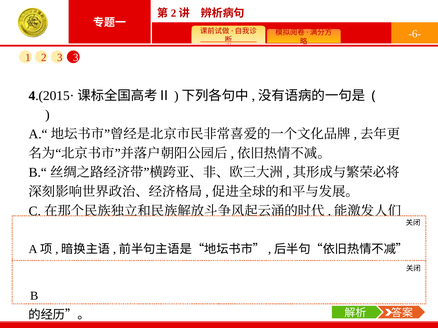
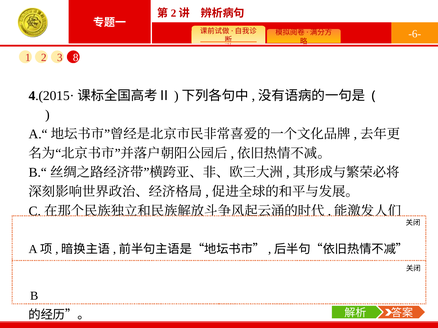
3 3: 3 -> 8
